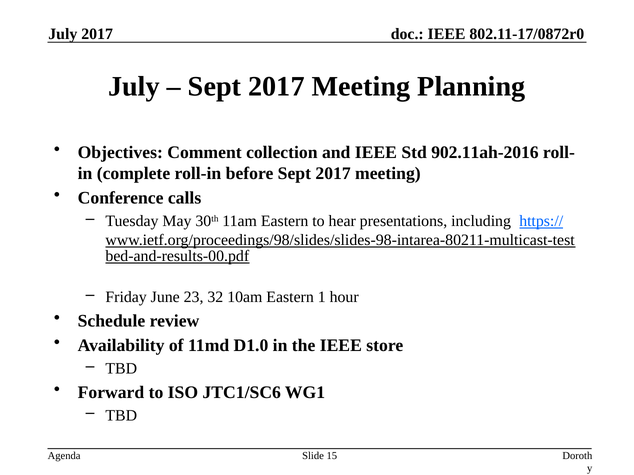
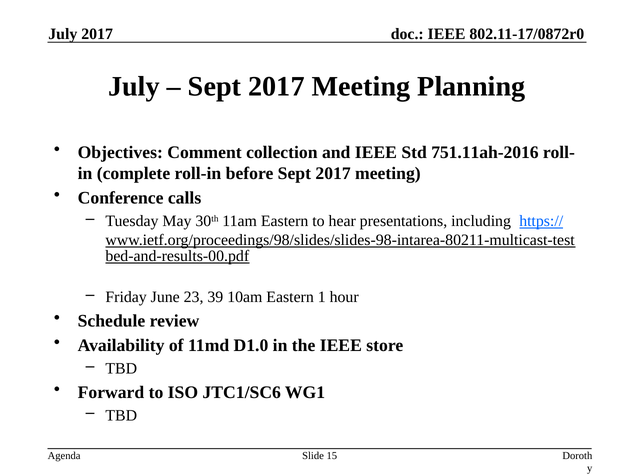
902.11ah-2016: 902.11ah-2016 -> 751.11ah-2016
32: 32 -> 39
